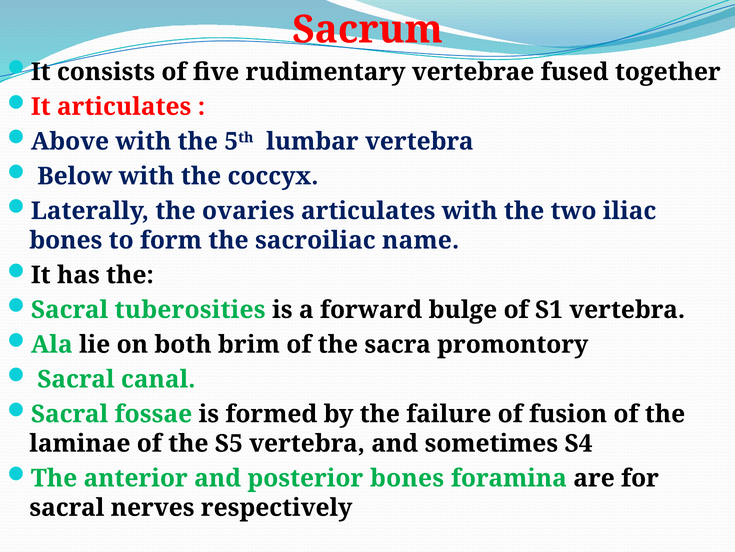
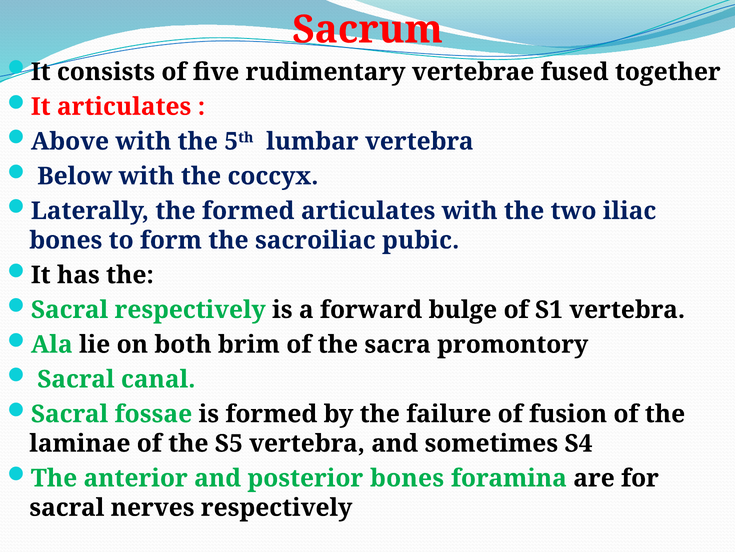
the ovaries: ovaries -> formed
name: name -> pubic
Sacral tuberosities: tuberosities -> respectively
